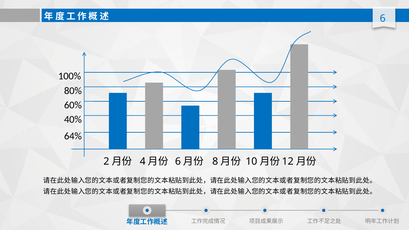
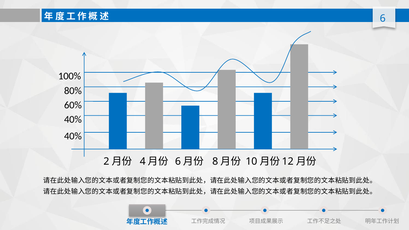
64% at (73, 136): 64% -> 40%
